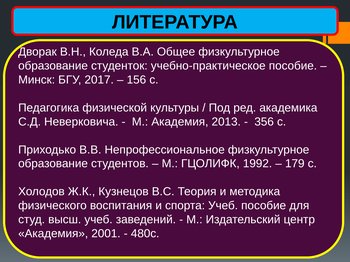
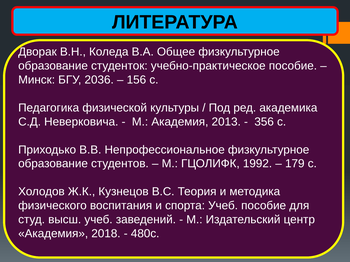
2017: 2017 -> 2036
2001: 2001 -> 2018
